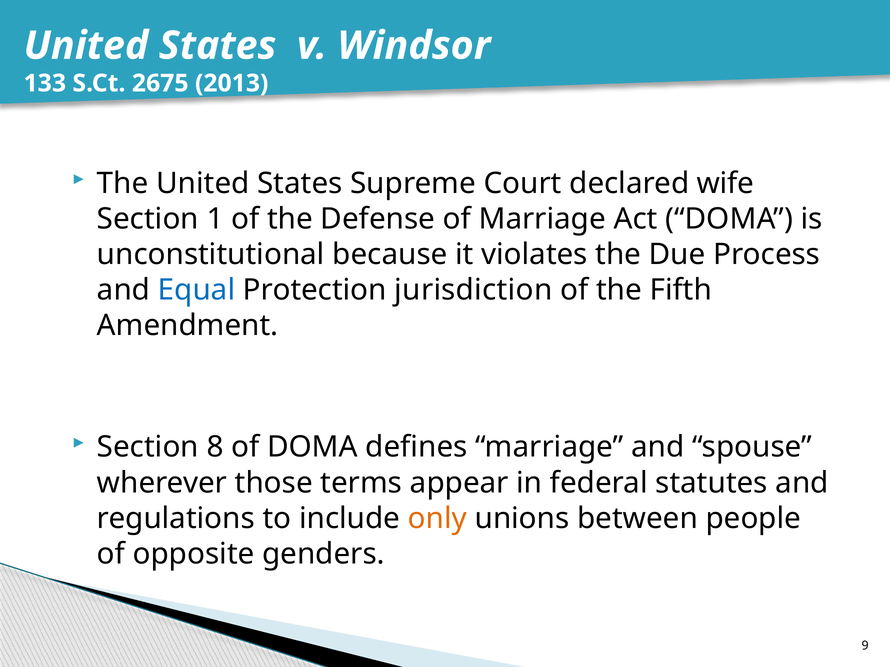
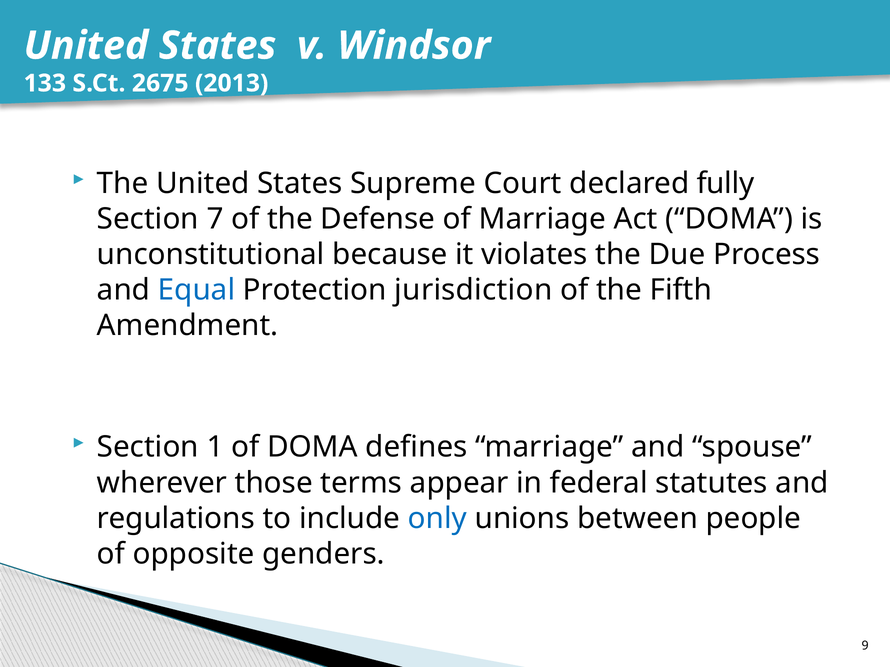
wife: wife -> fully
1: 1 -> 7
8: 8 -> 1
only colour: orange -> blue
